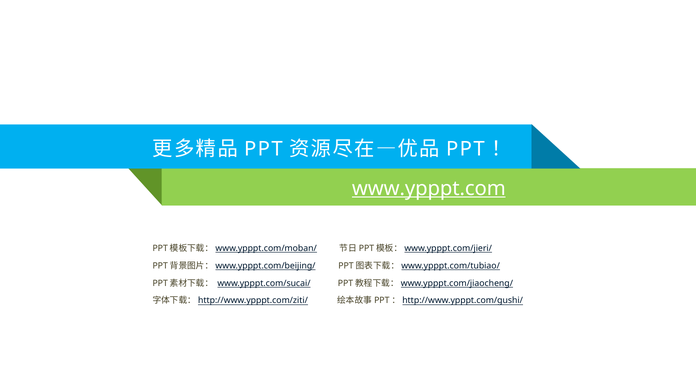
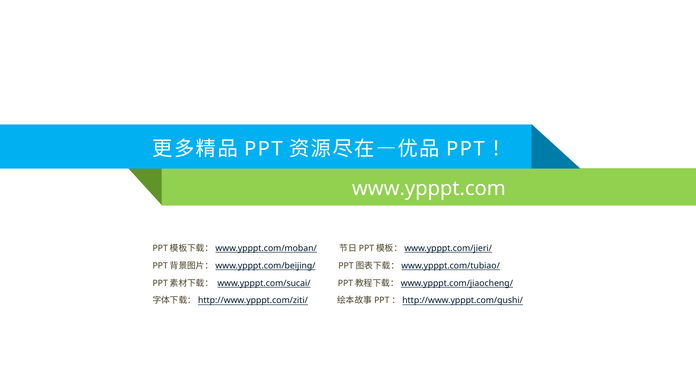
www.ypppt.com underline: present -> none
